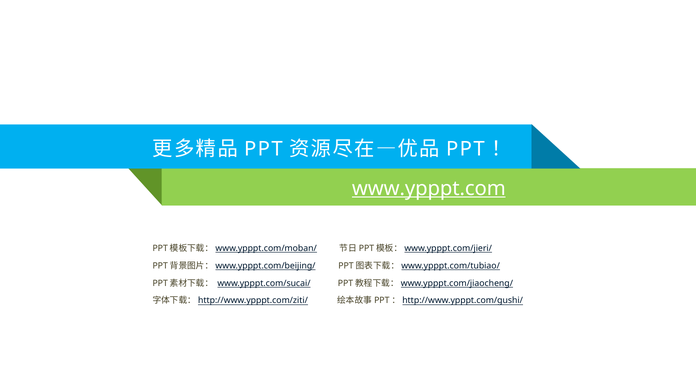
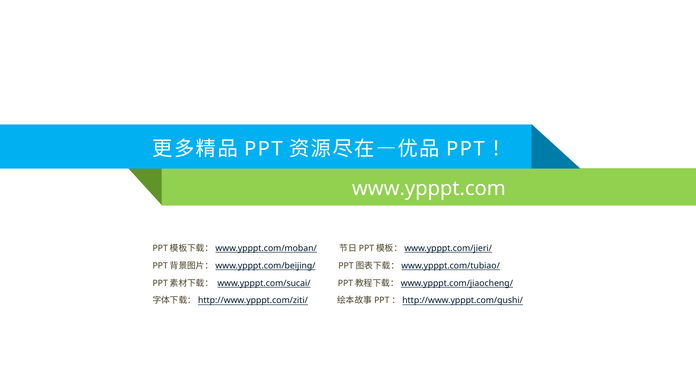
www.ypppt.com underline: present -> none
